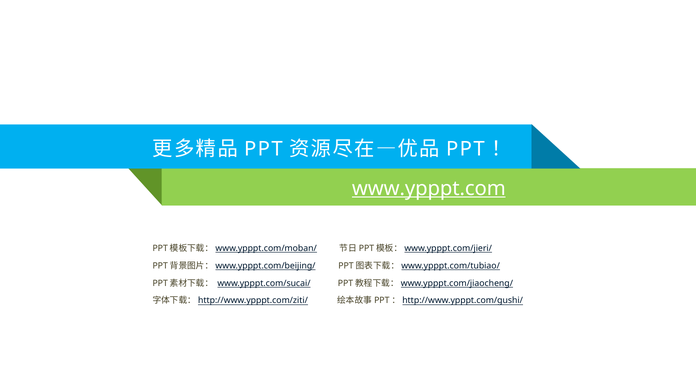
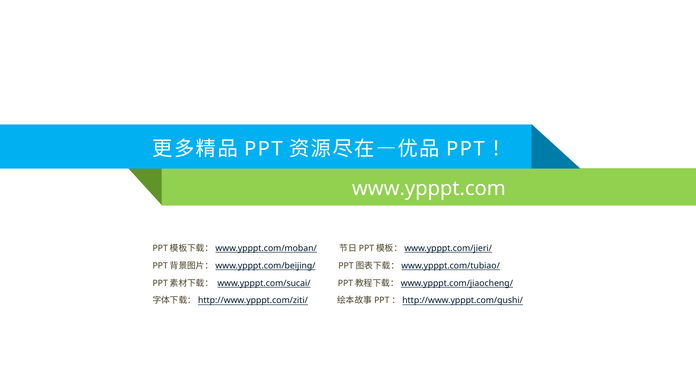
www.ypppt.com underline: present -> none
